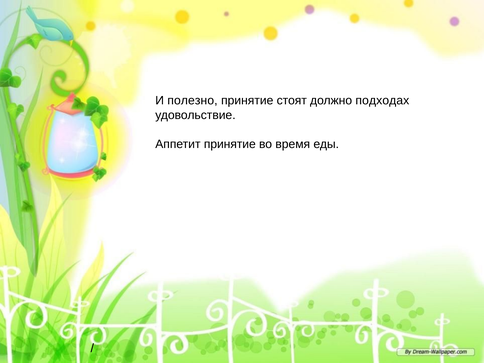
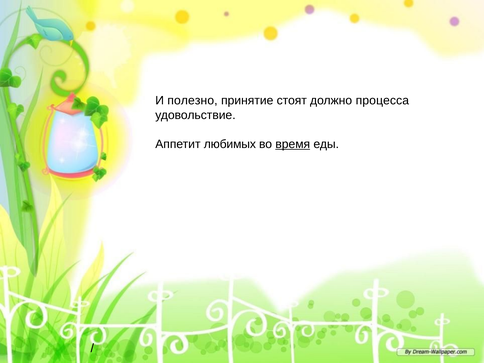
подходах: подходах -> процесса
Аппетит принятие: принятие -> любимых
время underline: none -> present
